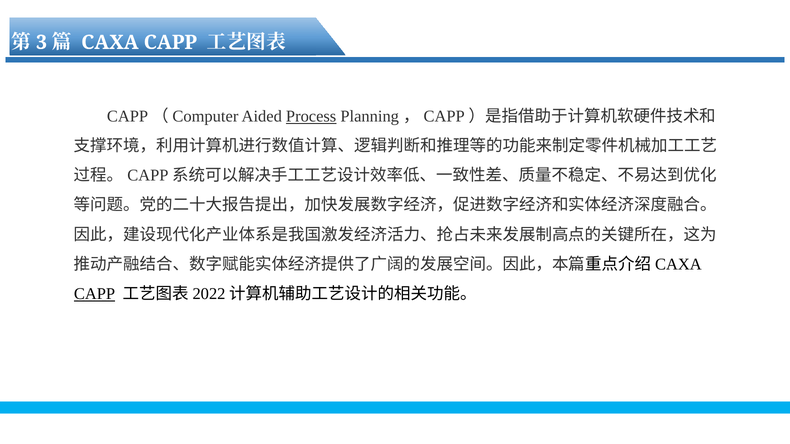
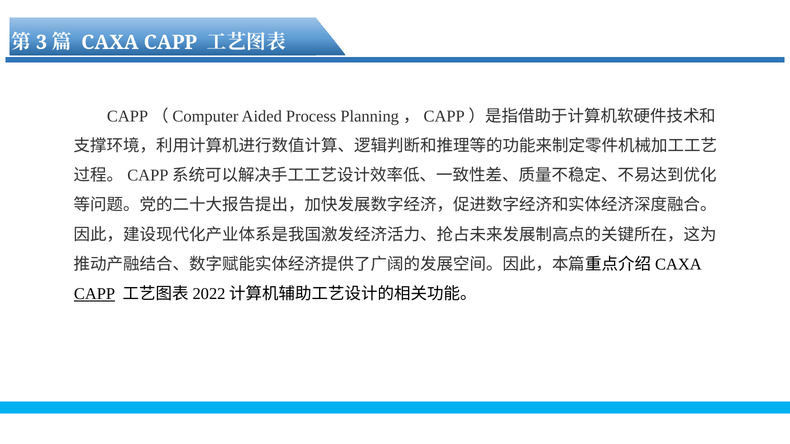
Process underline: present -> none
